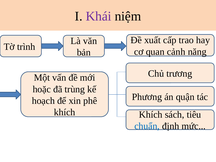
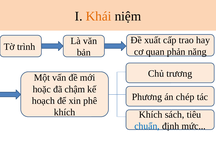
Khái colour: purple -> orange
cảnh: cảnh -> phản
trùng: trùng -> chậm
quận: quận -> chép
